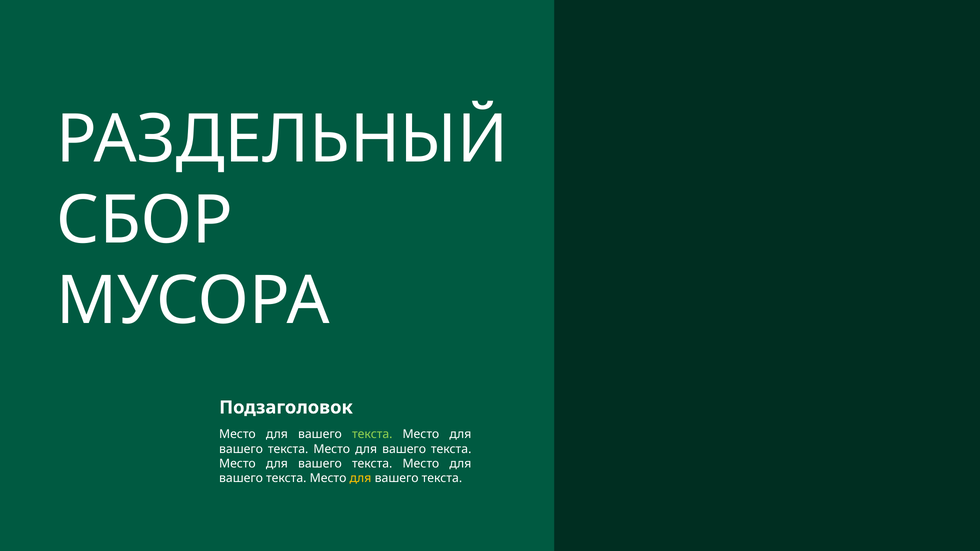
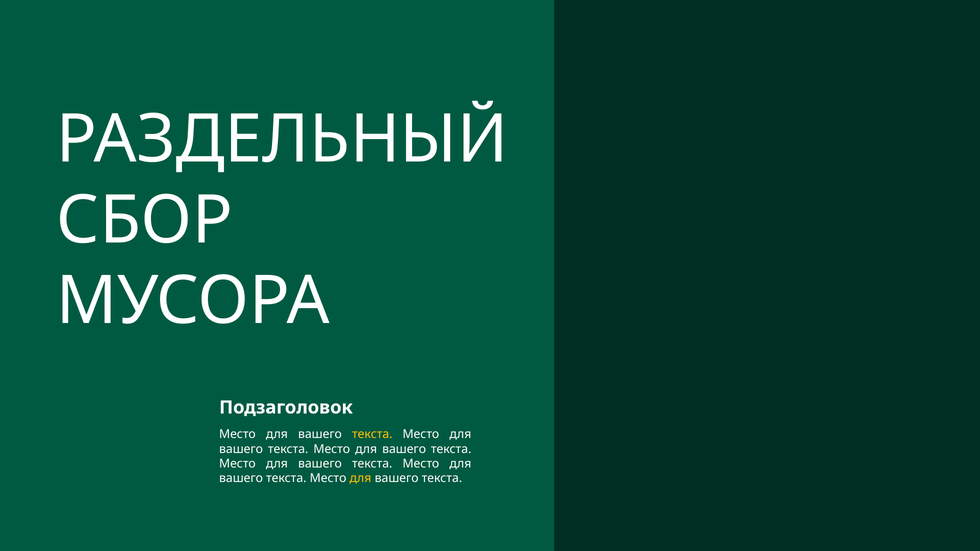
текста at (372, 434) colour: light green -> yellow
